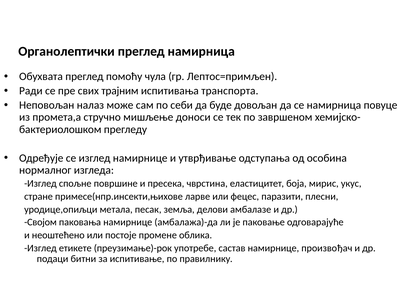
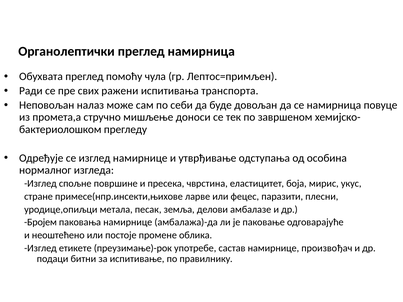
трајним: трајним -> ражени
Својом: Својом -> Бројем
